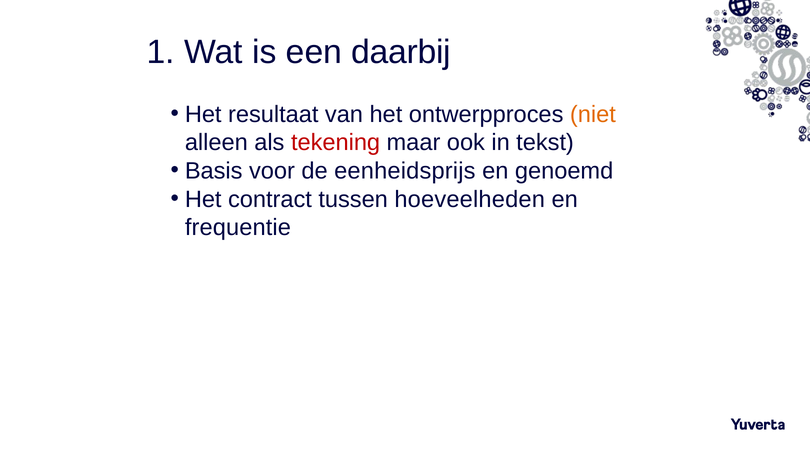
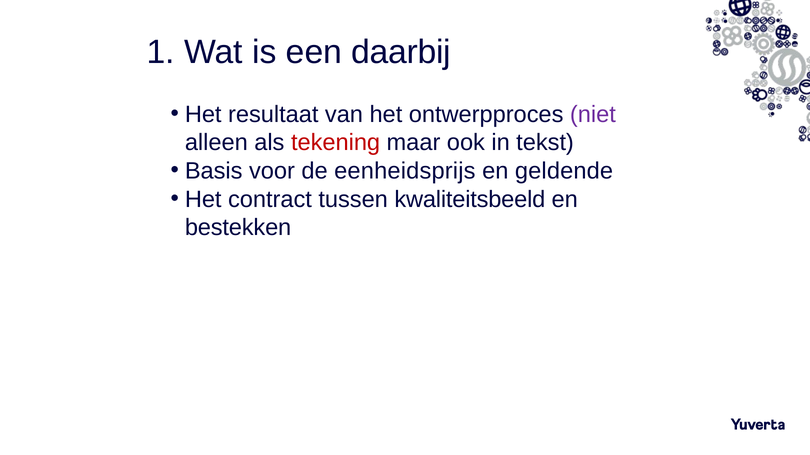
niet colour: orange -> purple
genoemd: genoemd -> geldende
hoeveelheden: hoeveelheden -> kwaliteitsbeeld
frequentie: frequentie -> bestekken
